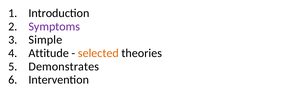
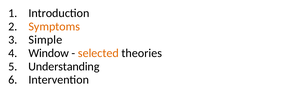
Symptoms colour: purple -> orange
Attitude: Attitude -> Window
Demonstrates: Demonstrates -> Understanding
